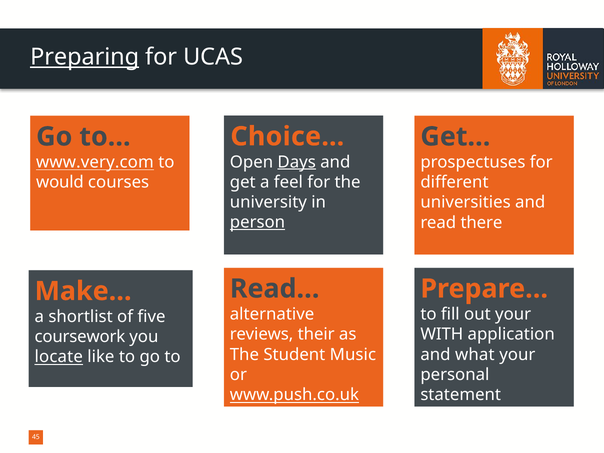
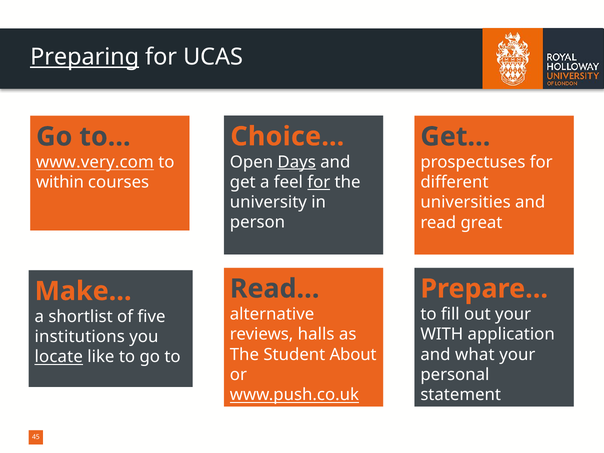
for at (319, 182) underline: none -> present
would: would -> within
person underline: present -> none
there: there -> great
their: their -> halls
coursework: coursework -> institutions
Music: Music -> About
